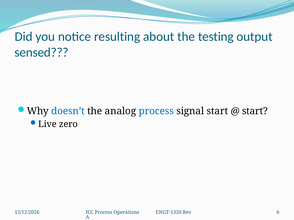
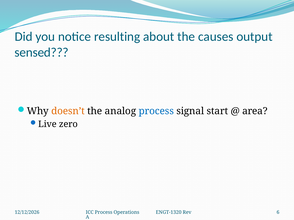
testing: testing -> causes
doesn’t colour: blue -> orange
start at (255, 111): start -> area
